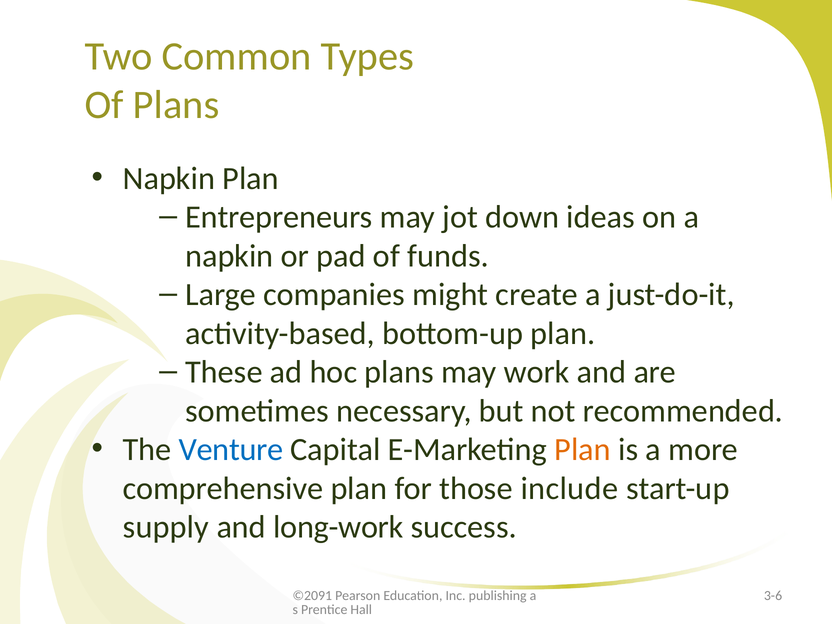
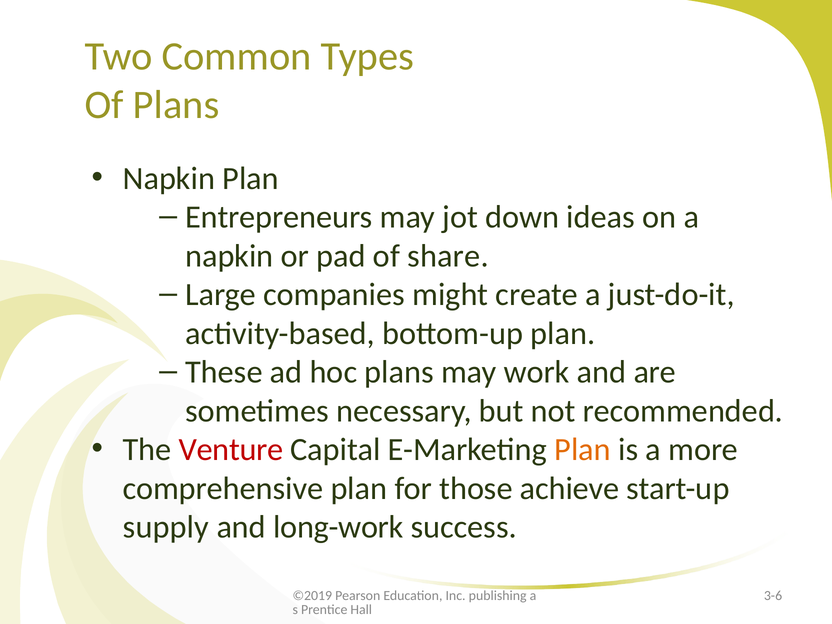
funds: funds -> share
Venture colour: blue -> red
include: include -> achieve
©2091: ©2091 -> ©2019
